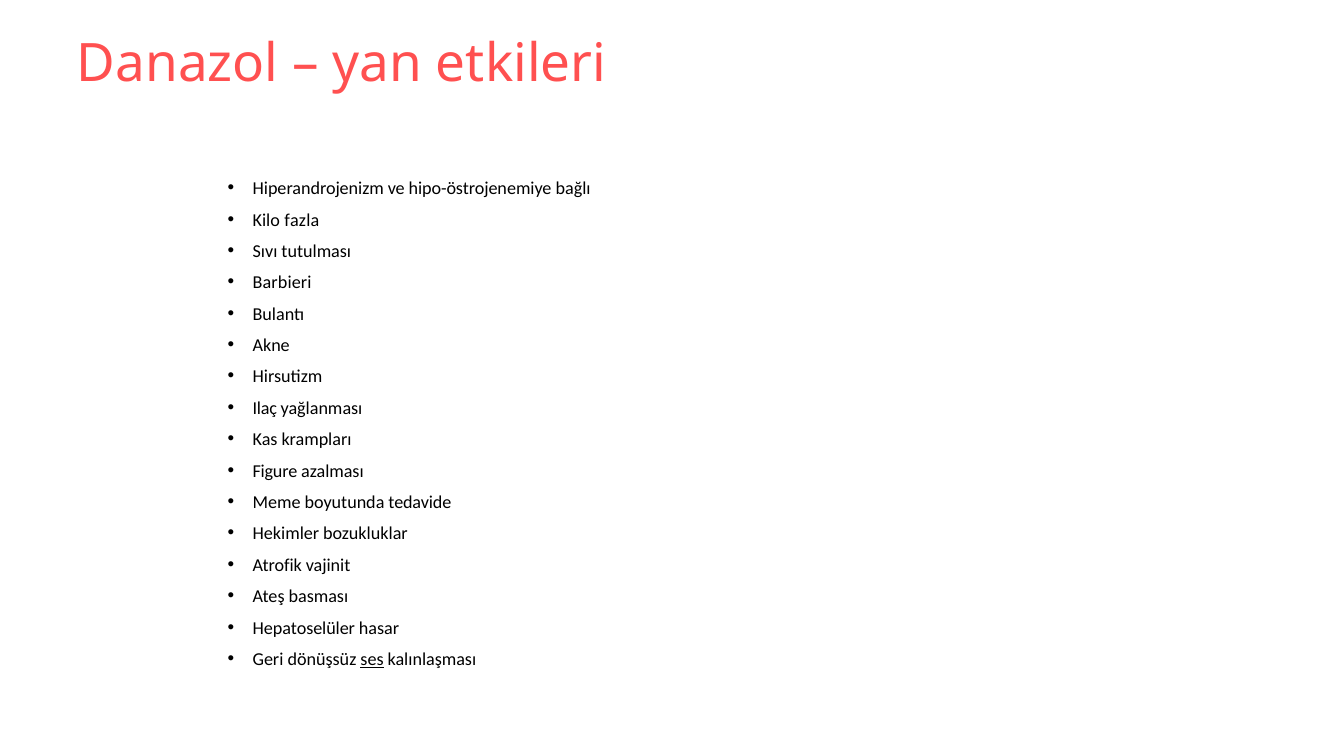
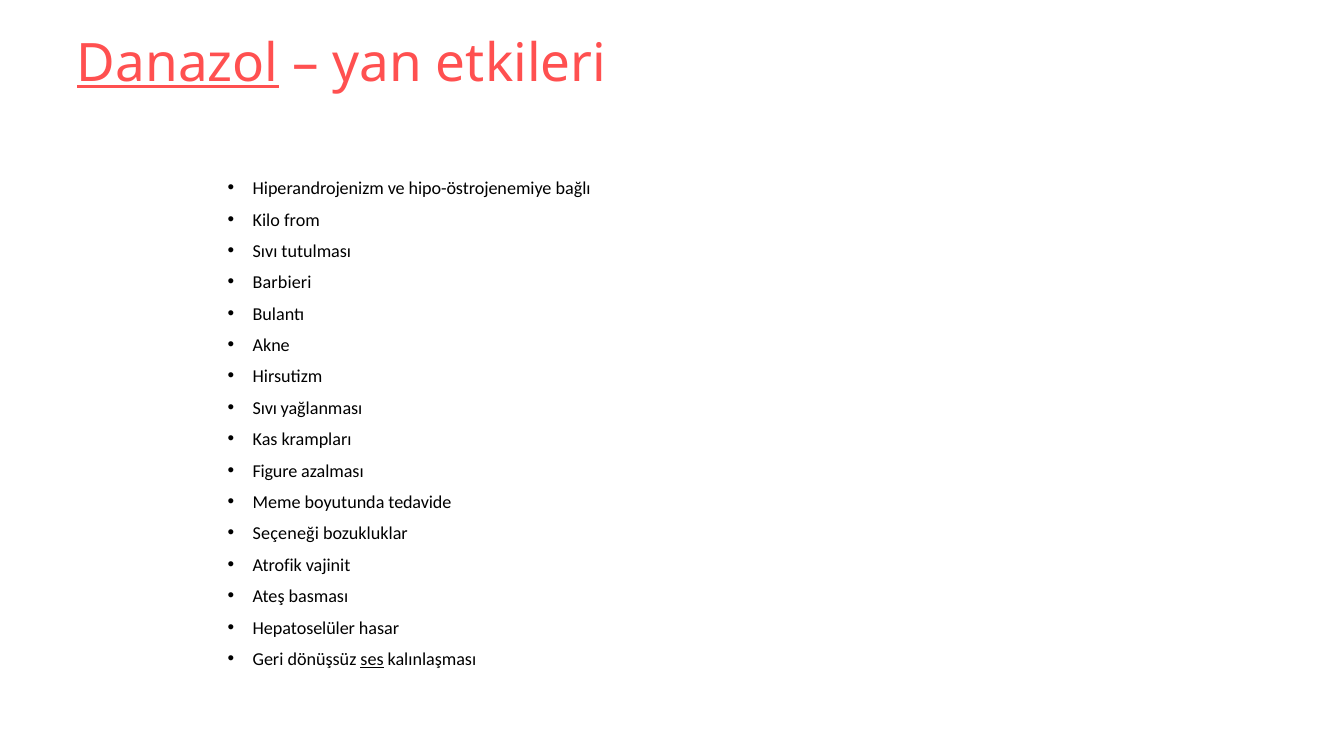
Danazol underline: none -> present
fazla: fazla -> from
Ilaç at (265, 408): Ilaç -> Sıvı
Hekimler: Hekimler -> Seçeneği
